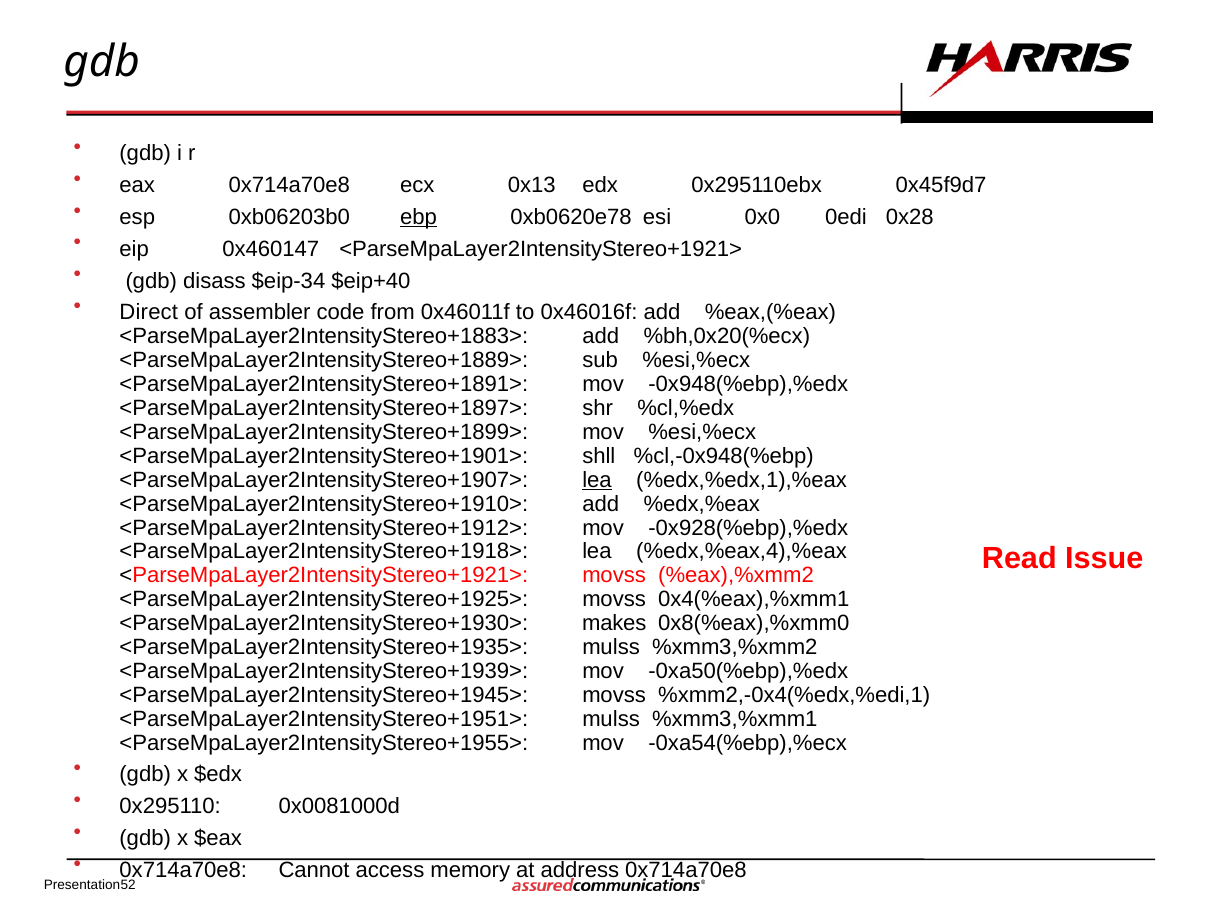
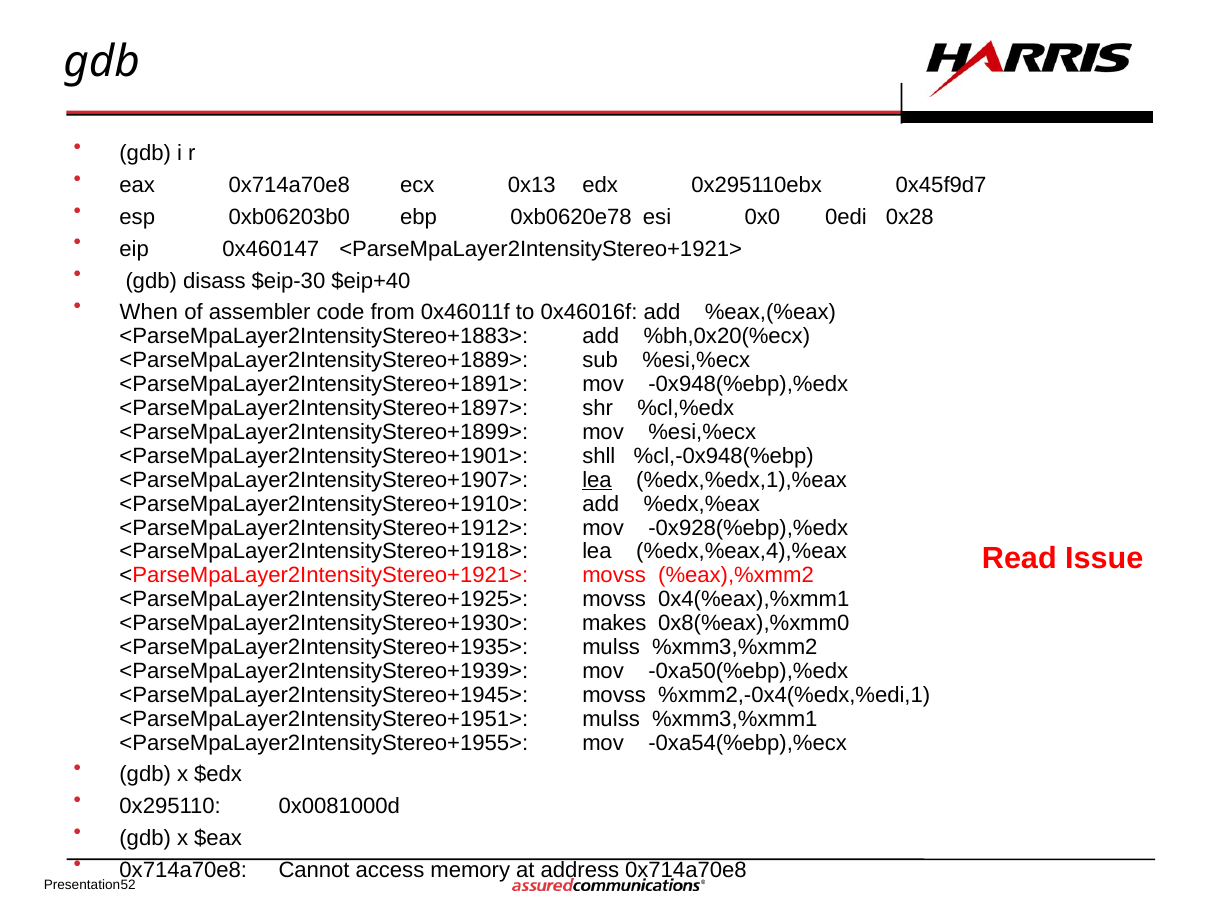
ebp underline: present -> none
$eip-34: $eip-34 -> $eip-30
Direct: Direct -> When
